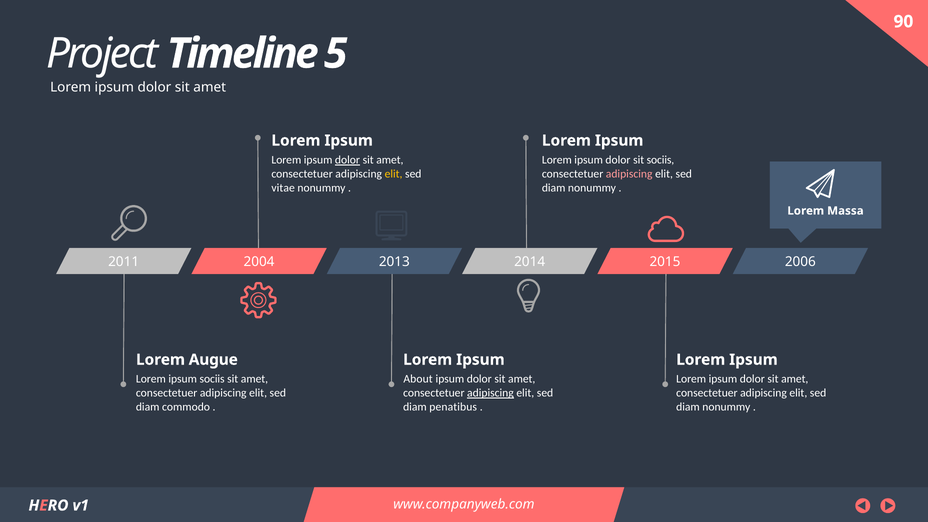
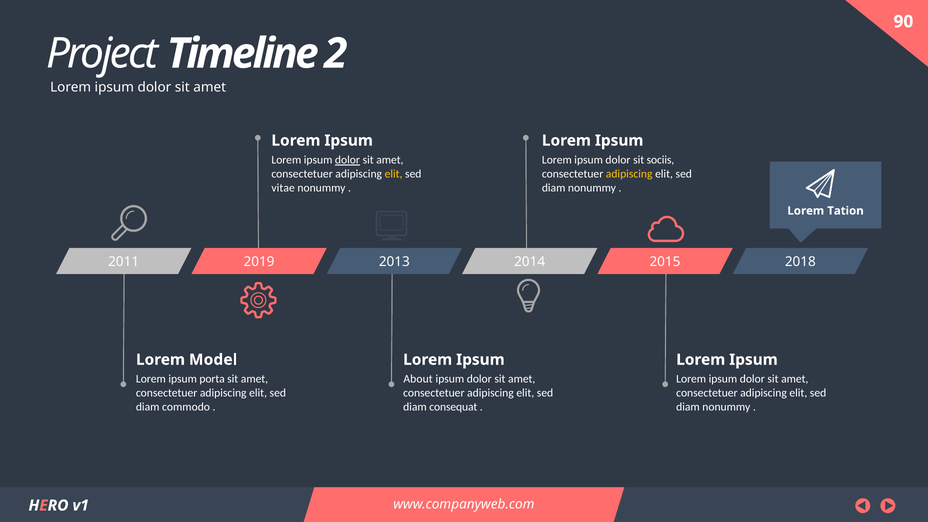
5: 5 -> 2
adipiscing at (629, 174) colour: pink -> yellow
Massa: Massa -> Tation
2004: 2004 -> 2019
2006: 2006 -> 2018
Augue: Augue -> Model
ipsum sociis: sociis -> porta
adipiscing at (490, 393) underline: present -> none
penatibus: penatibus -> consequat
